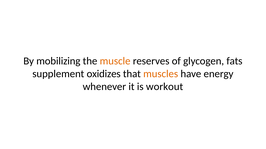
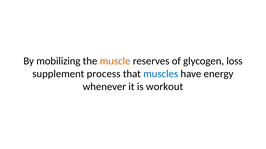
fats: fats -> loss
oxidizes: oxidizes -> process
muscles colour: orange -> blue
